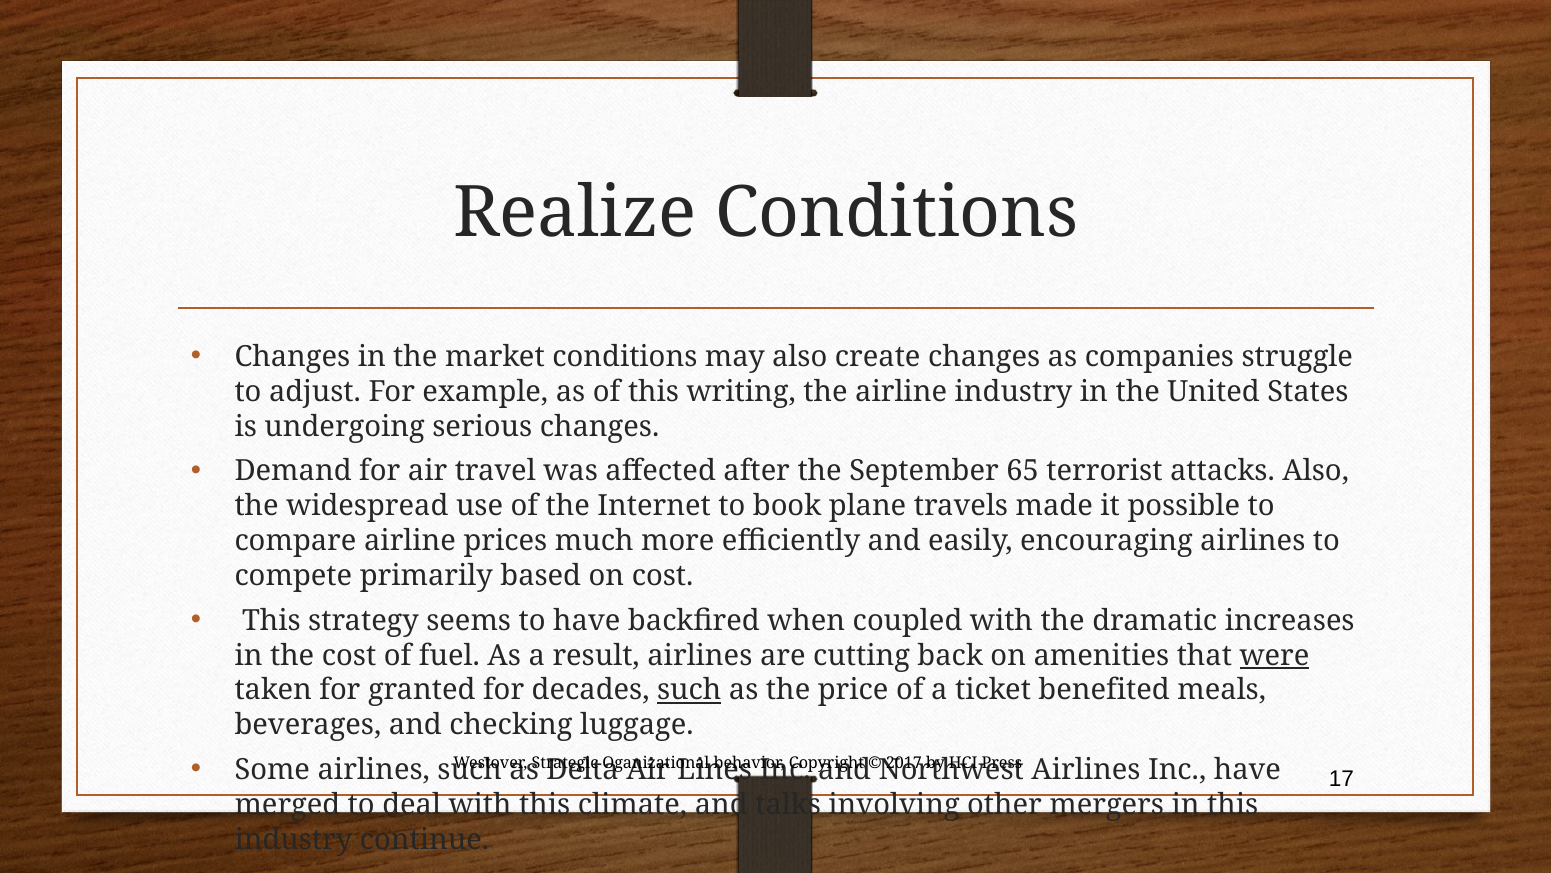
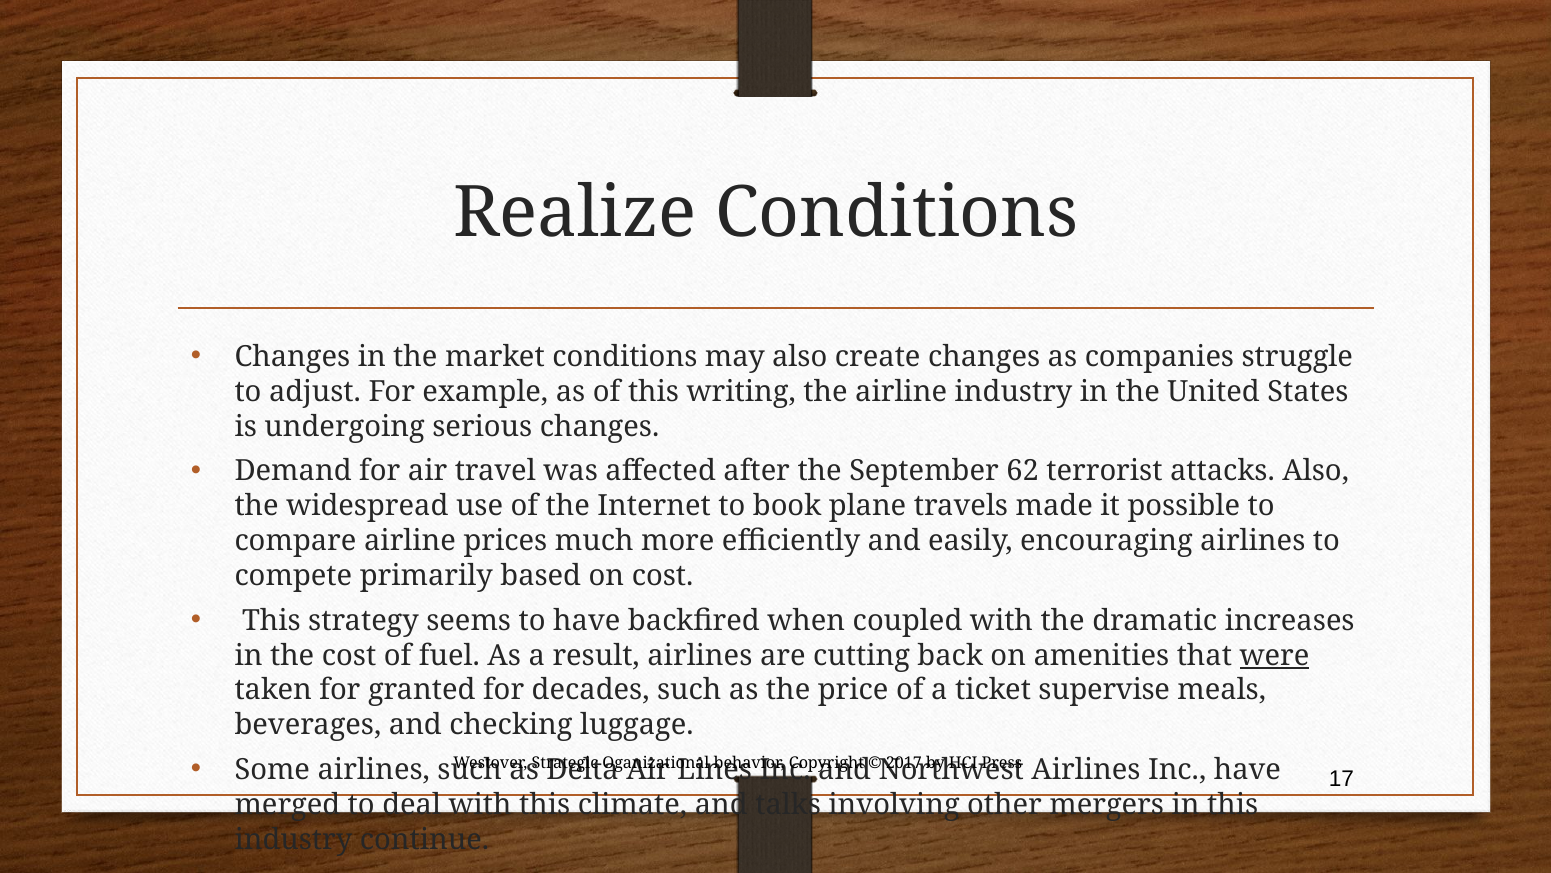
65: 65 -> 62
such at (689, 690) underline: present -> none
benefited: benefited -> supervise
